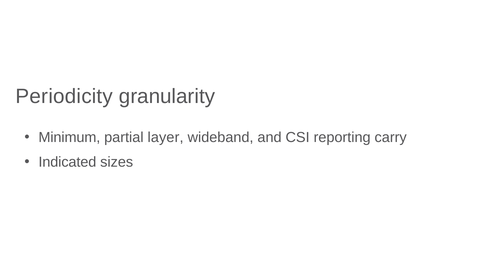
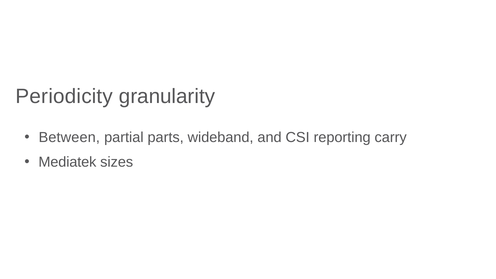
Minimum: Minimum -> Between
layer: layer -> parts
Indicated: Indicated -> Mediatek
